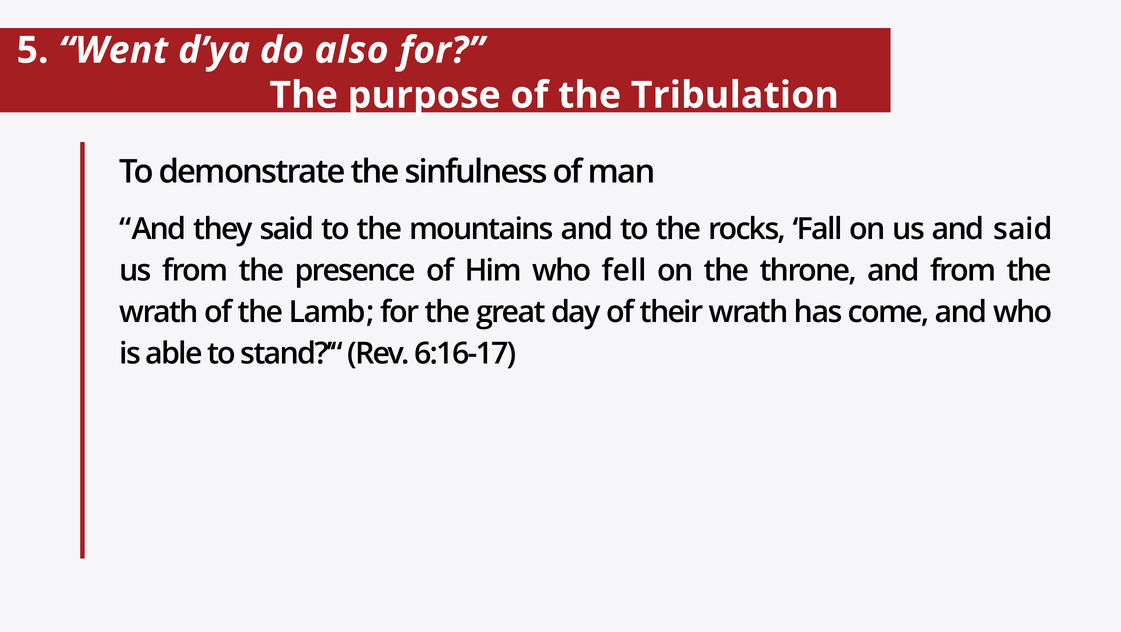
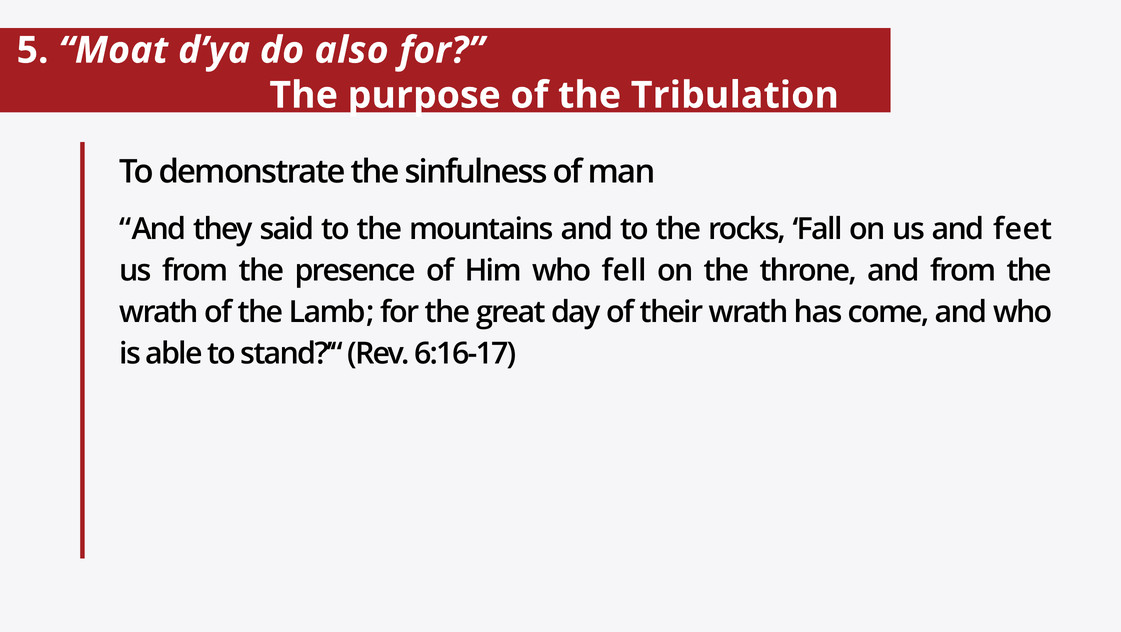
Went: Went -> Moat
and said: said -> feet
